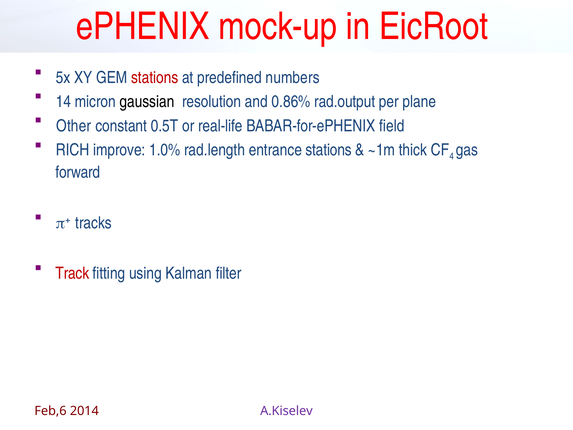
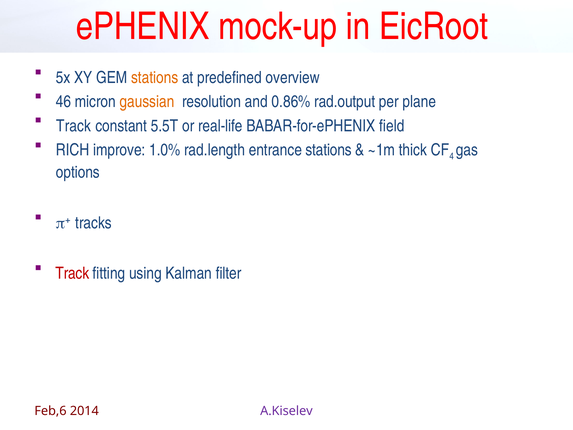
stations at (155, 78) colour: red -> orange
numbers: numbers -> overview
14: 14 -> 46
gaussian colour: black -> orange
Other at (74, 126): Other -> Track
0.5T: 0.5T -> 5.5T
forward: forward -> options
